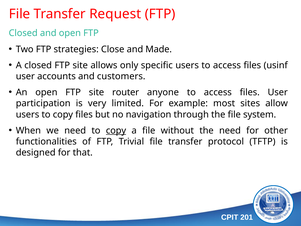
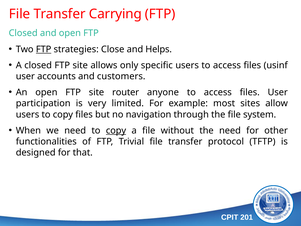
Request: Request -> Carrying
FTP at (44, 49) underline: none -> present
Made: Made -> Helps
